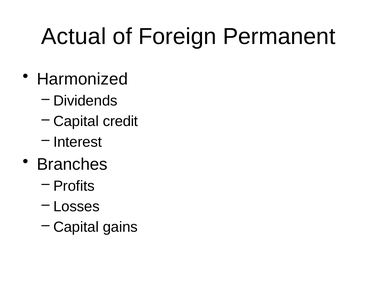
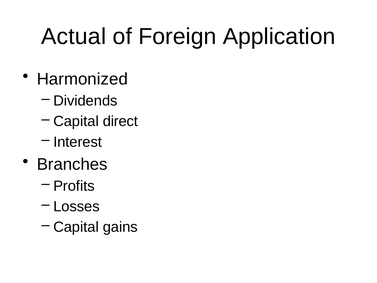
Permanent: Permanent -> Application
credit: credit -> direct
